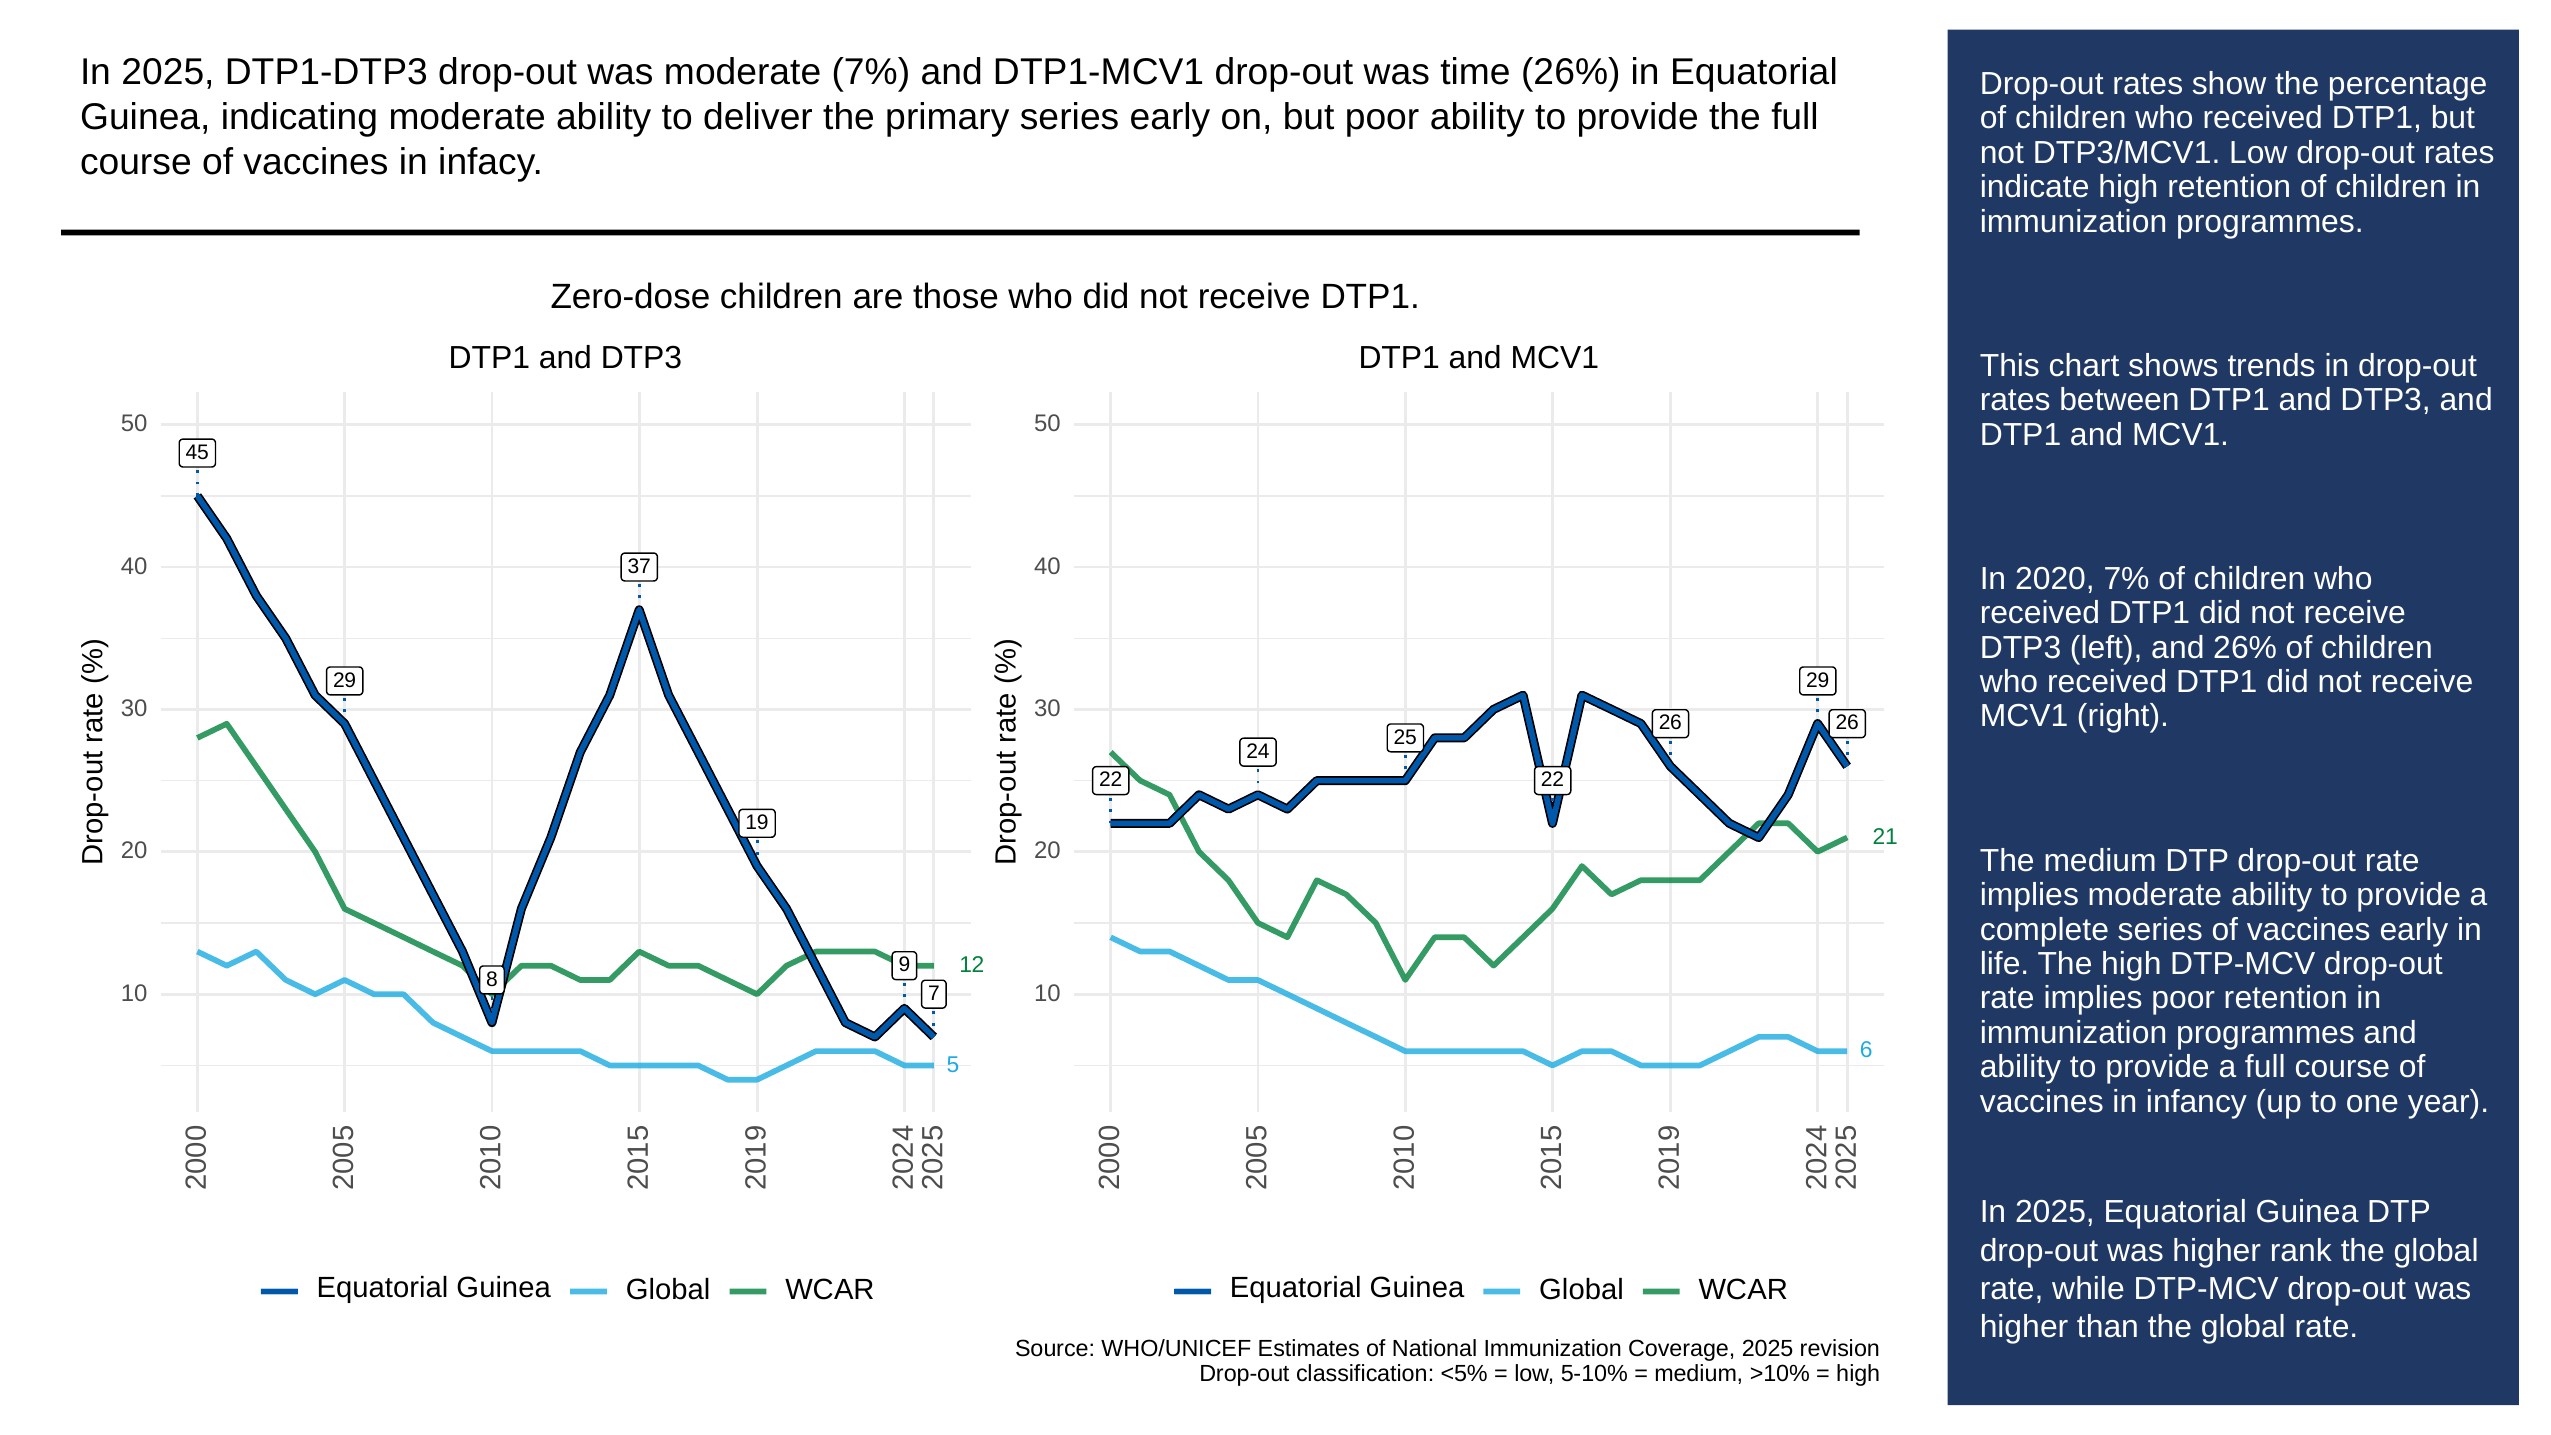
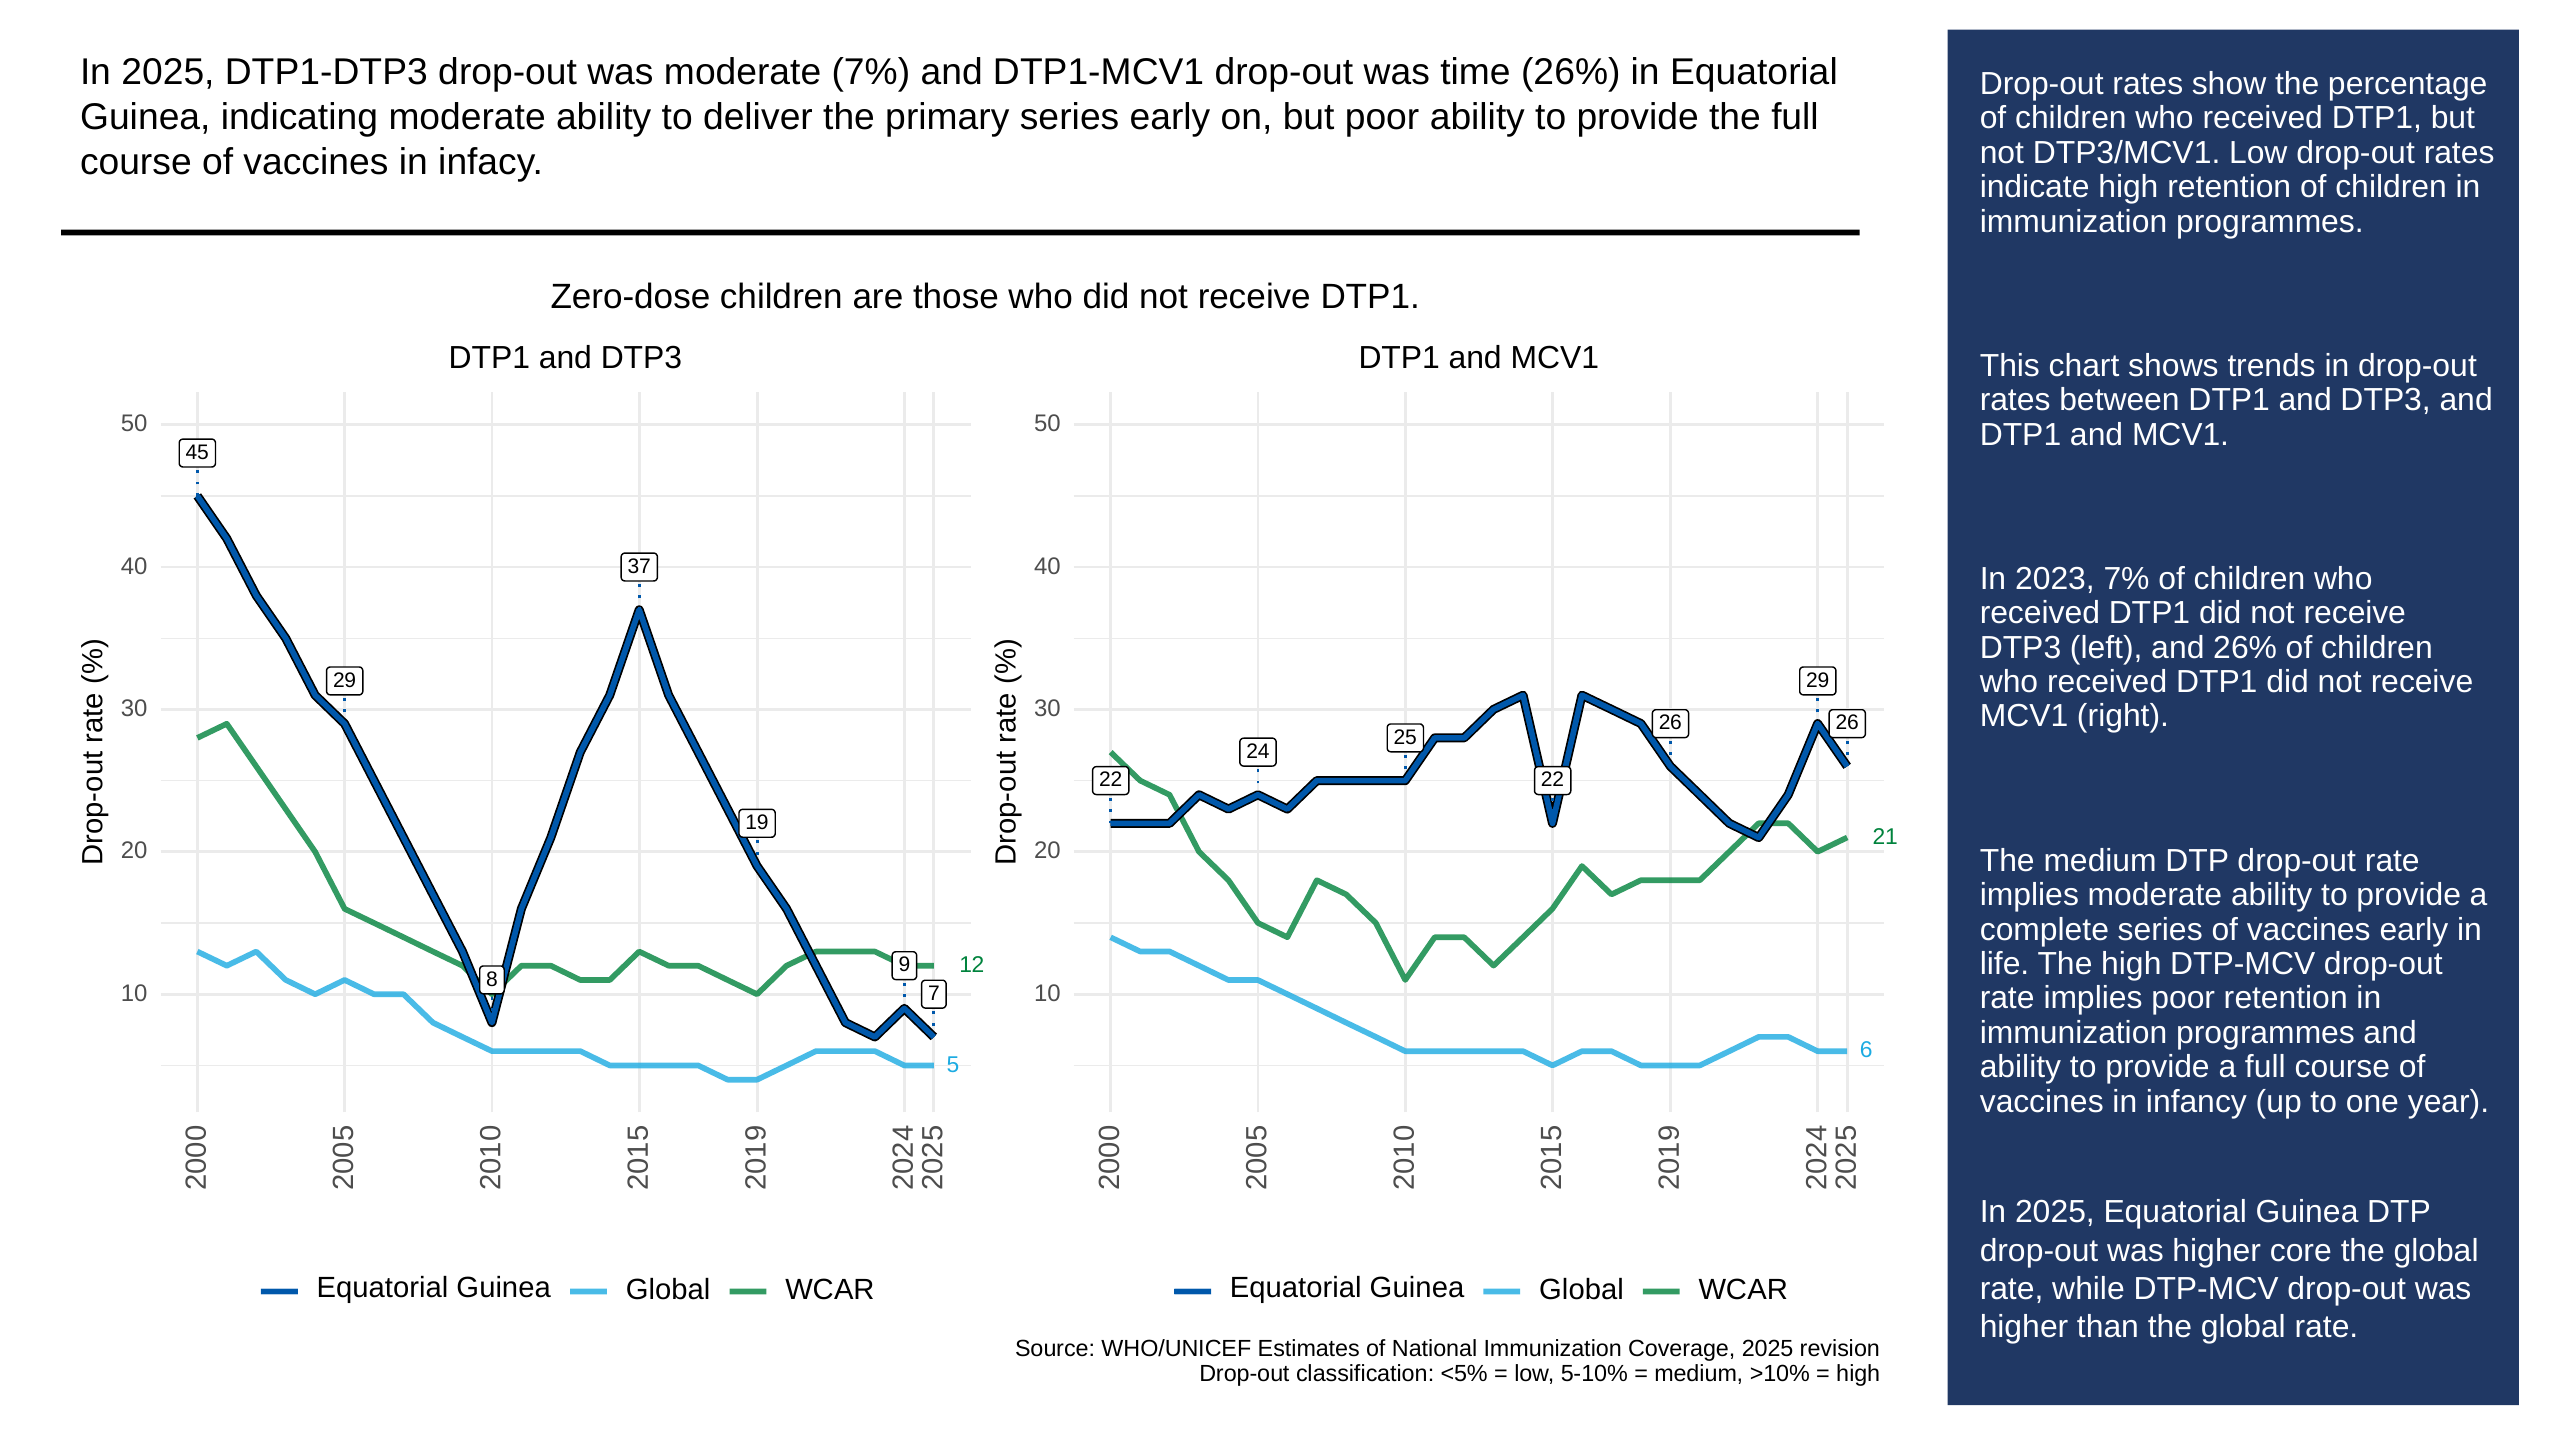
2020: 2020 -> 2023
rank: rank -> core
